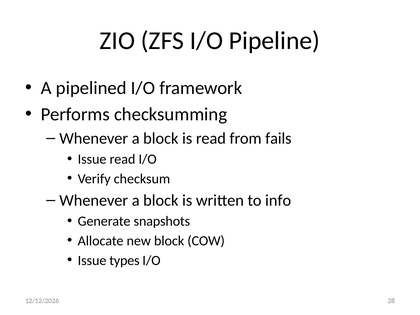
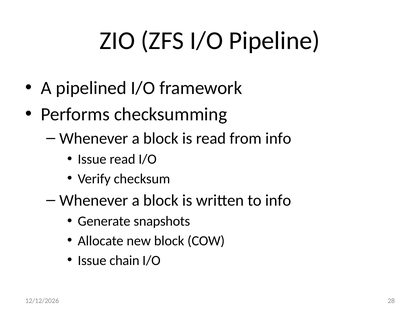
from fails: fails -> info
types: types -> chain
